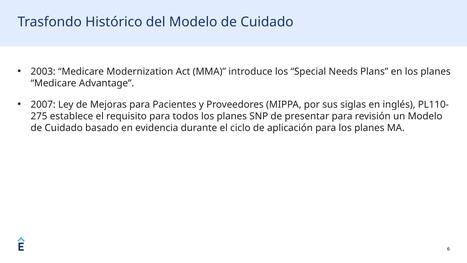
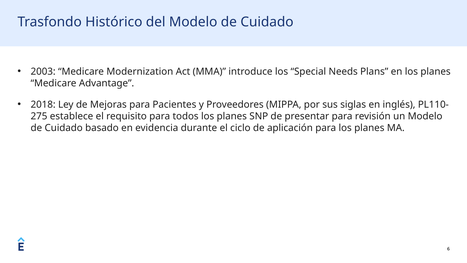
2007: 2007 -> 2018
